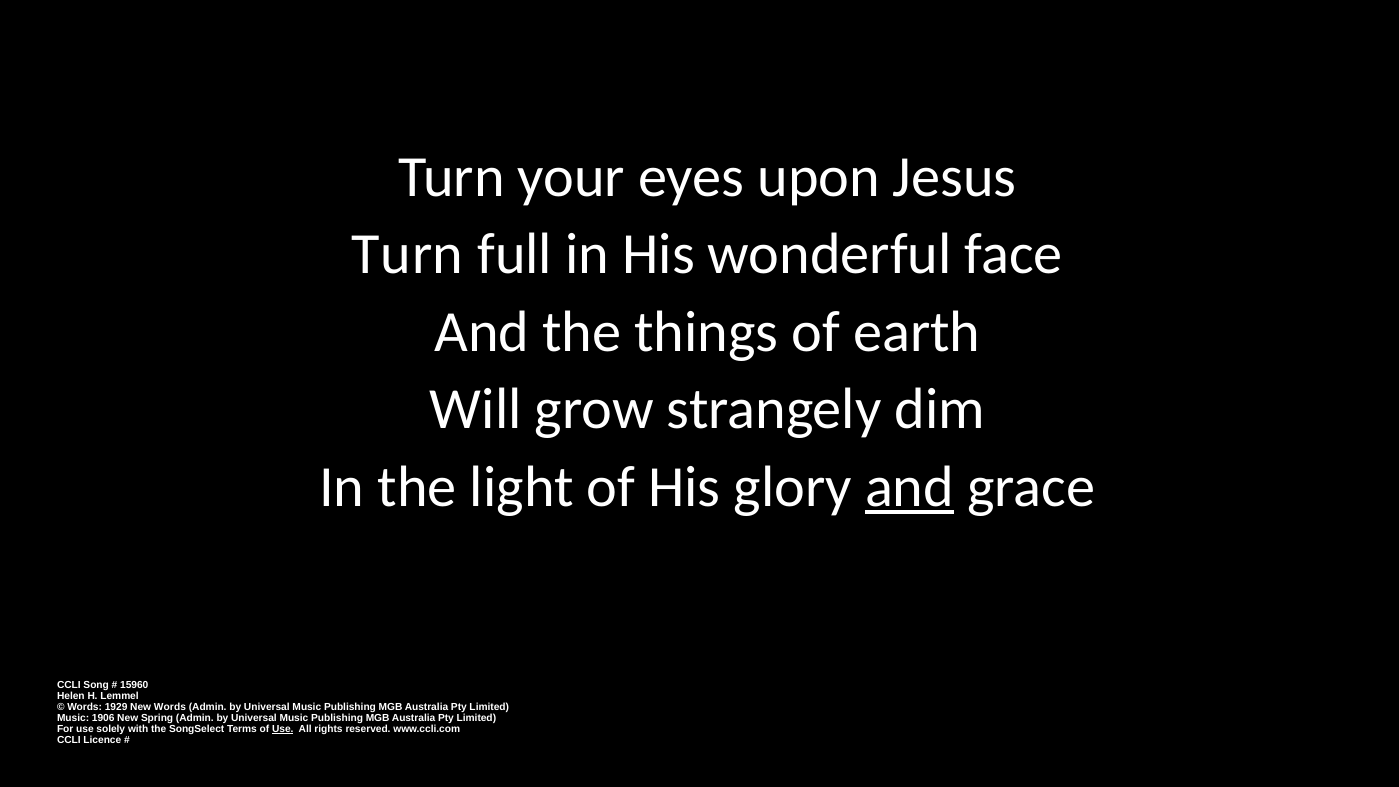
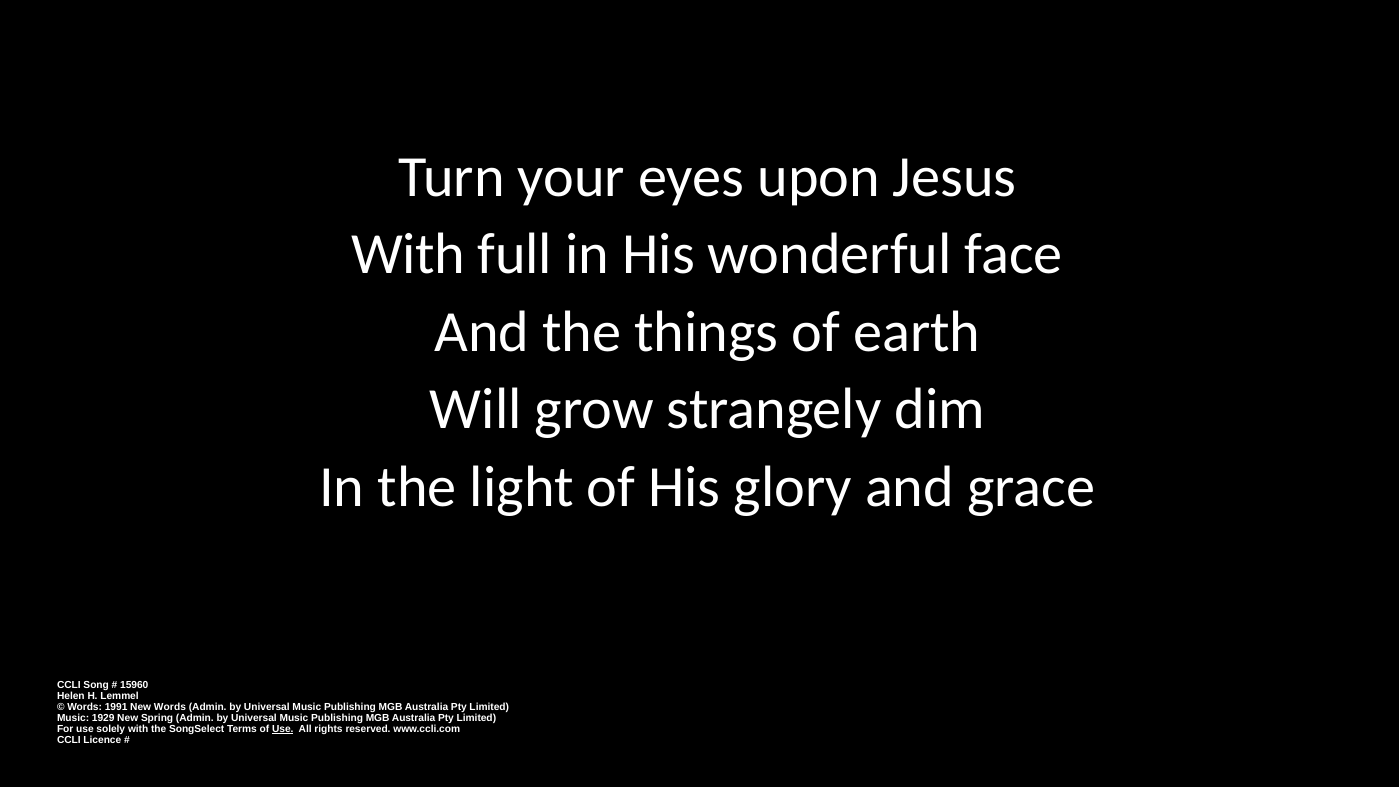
Turn at (408, 254): Turn -> With
and at (910, 487) underline: present -> none
1929: 1929 -> 1991
1906: 1906 -> 1929
